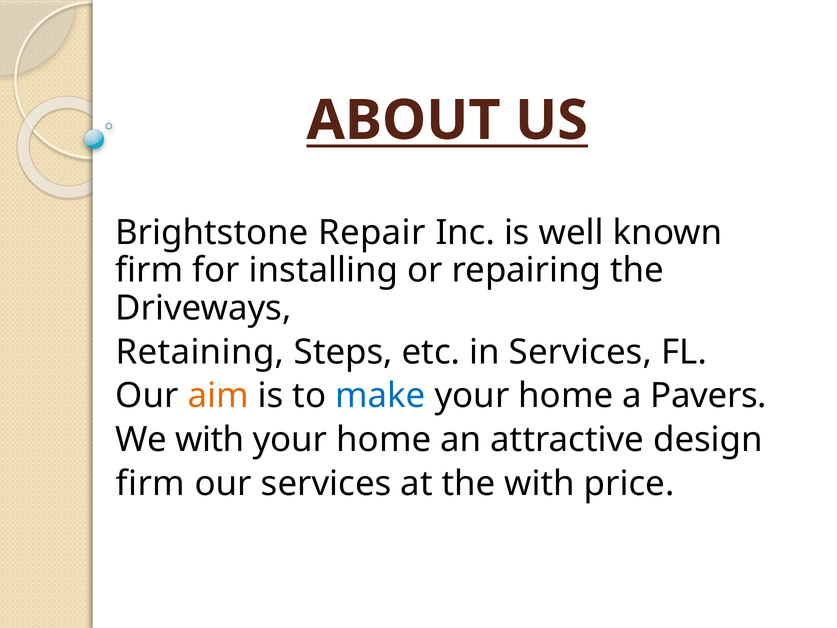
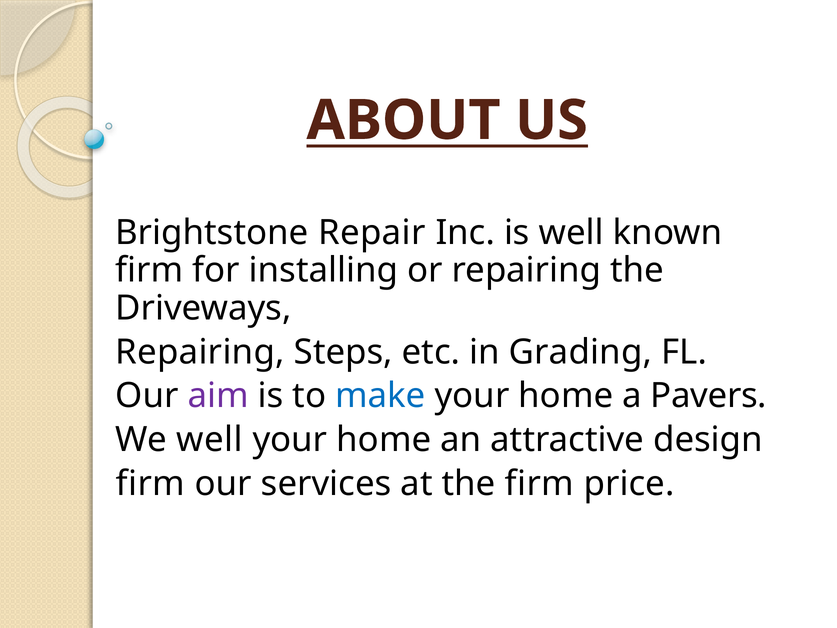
Retaining at (200, 352): Retaining -> Repairing
in Services: Services -> Grading
aim colour: orange -> purple
We with: with -> well
the with: with -> firm
